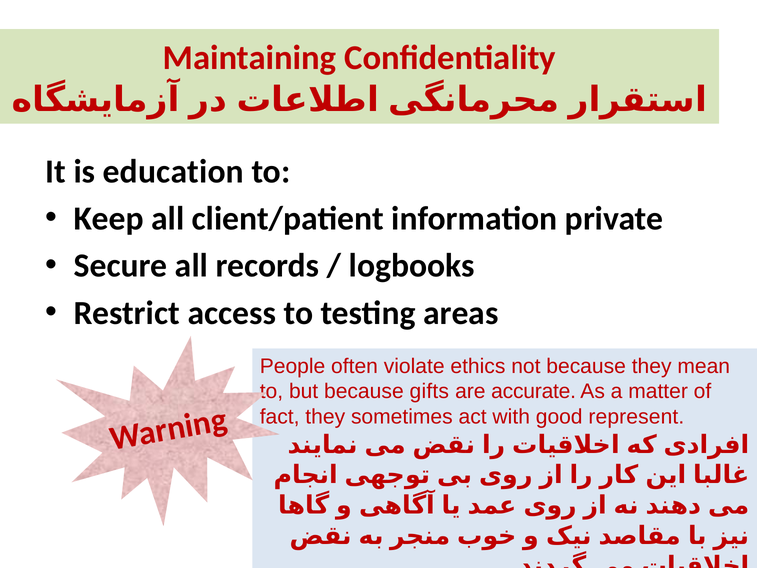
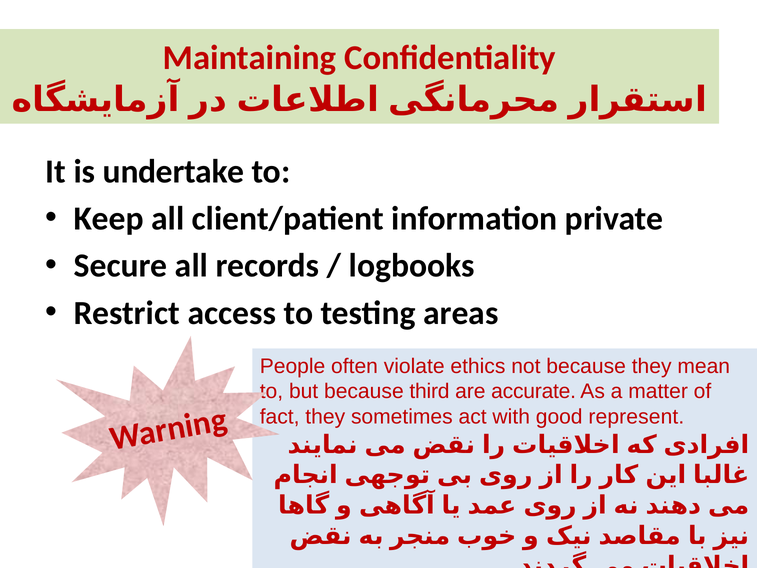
education: education -> undertake
gifts: gifts -> third
